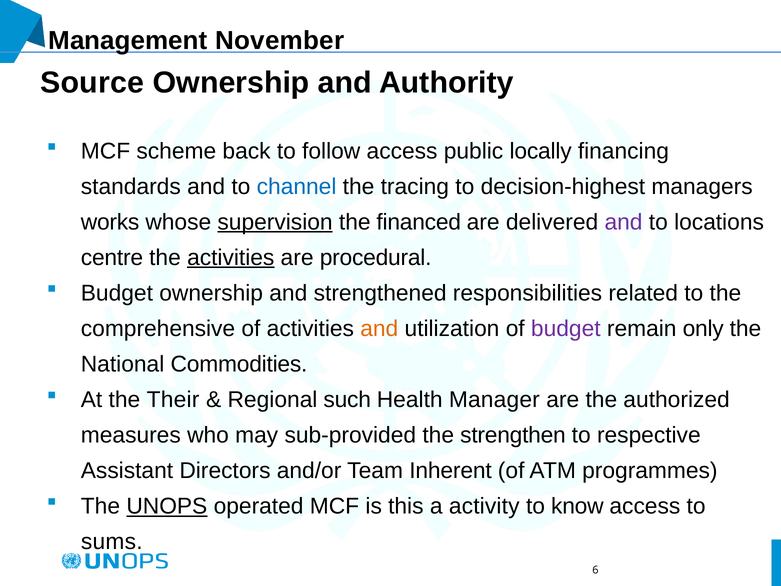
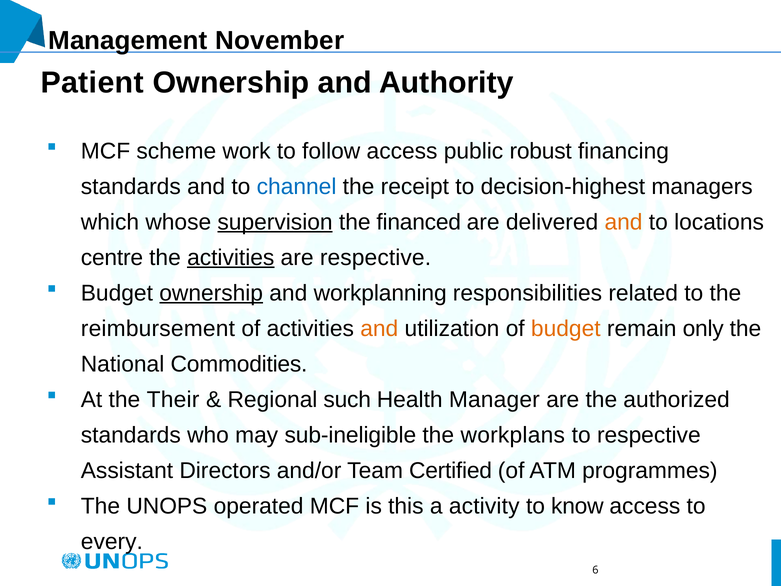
Source: Source -> Patient
back: back -> work
locally: locally -> robust
tracing: tracing -> receipt
works: works -> which
and at (624, 222) colour: purple -> orange
are procedural: procedural -> respective
ownership at (211, 293) underline: none -> present
strengthened: strengthened -> workplanning
comprehensive: comprehensive -> reimbursement
budget at (566, 328) colour: purple -> orange
measures at (131, 435): measures -> standards
sub-provided: sub-provided -> sub-ineligible
strengthen: strengthen -> workplans
Inherent: Inherent -> Certified
UNOPS underline: present -> none
sums: sums -> every
